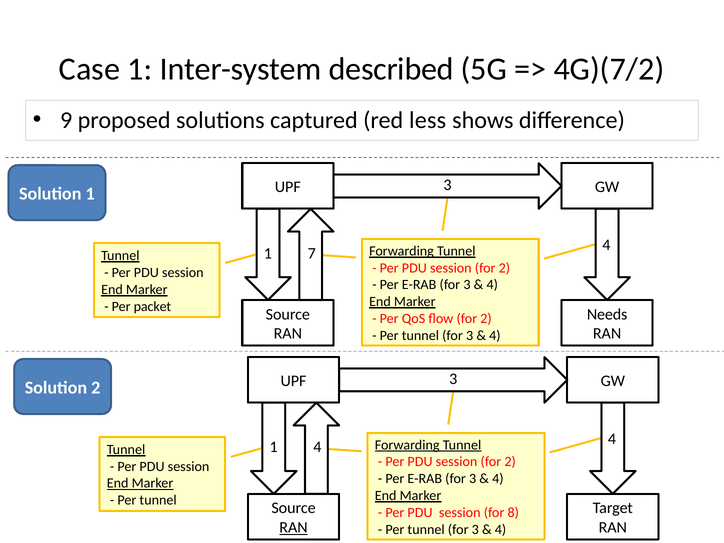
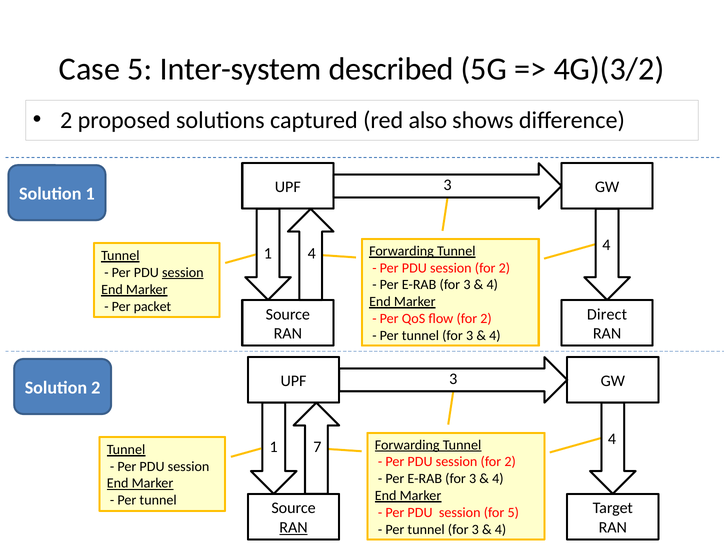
Case 1: 1 -> 5
4G)(7/2: 4G)(7/2 -> 4G)(3/2
9 at (66, 120): 9 -> 2
less: less -> also
1 7: 7 -> 4
session at (183, 273) underline: none -> present
Needs: Needs -> Direct
1 4: 4 -> 7
8 at (513, 512): 8 -> 5
